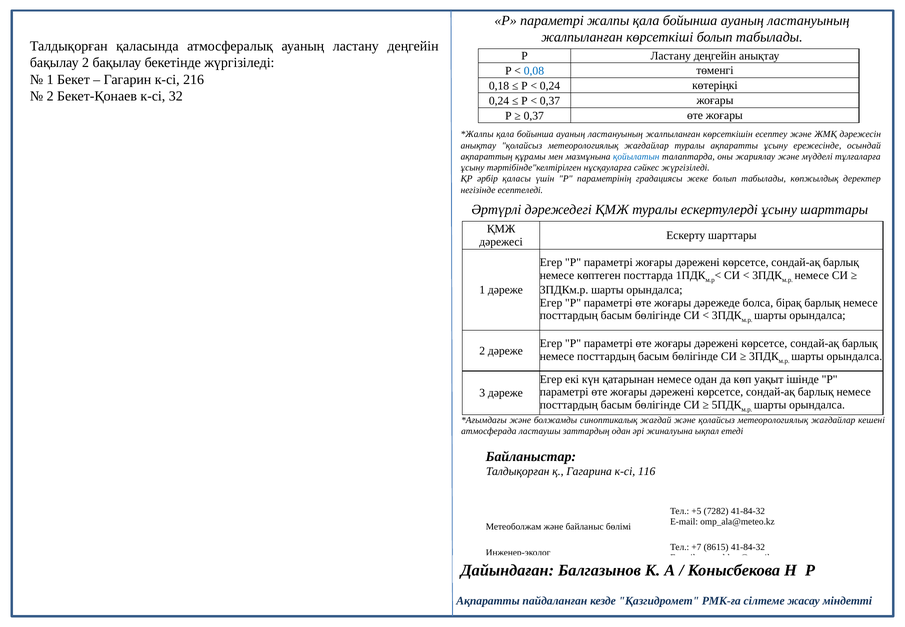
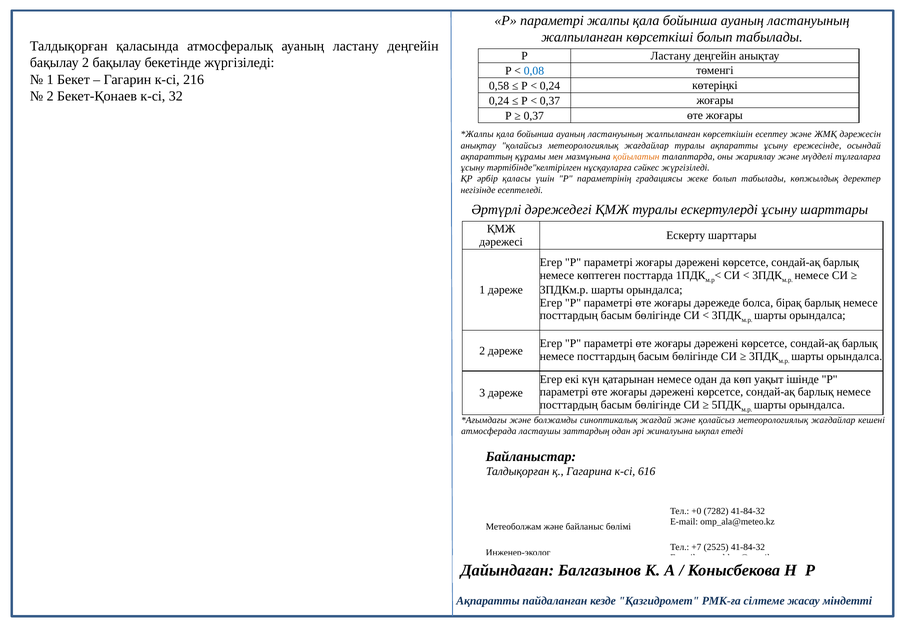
0,18: 0,18 -> 0,58
қойылатын colour: blue -> orange
116: 116 -> 616
+5: +5 -> +0
8615: 8615 -> 2525
